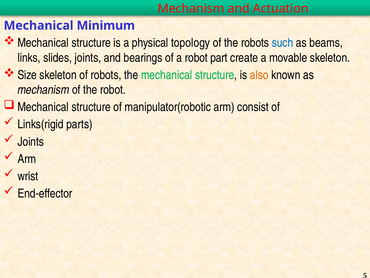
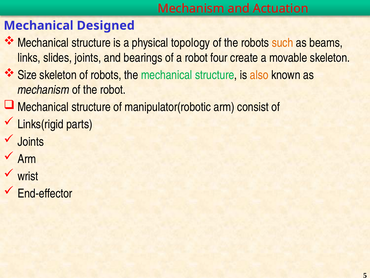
Minimum: Minimum -> Designed
such colour: blue -> orange
part: part -> four
